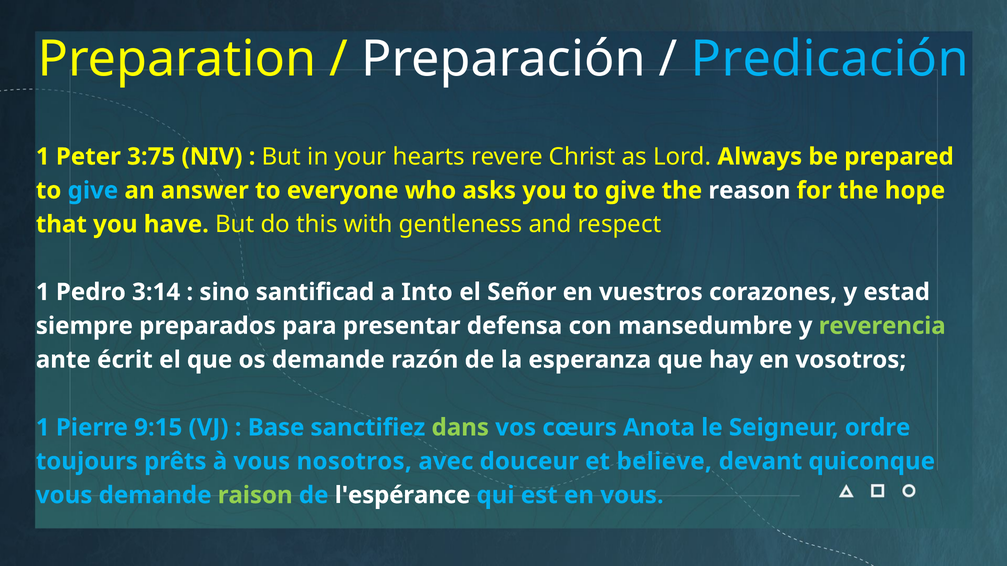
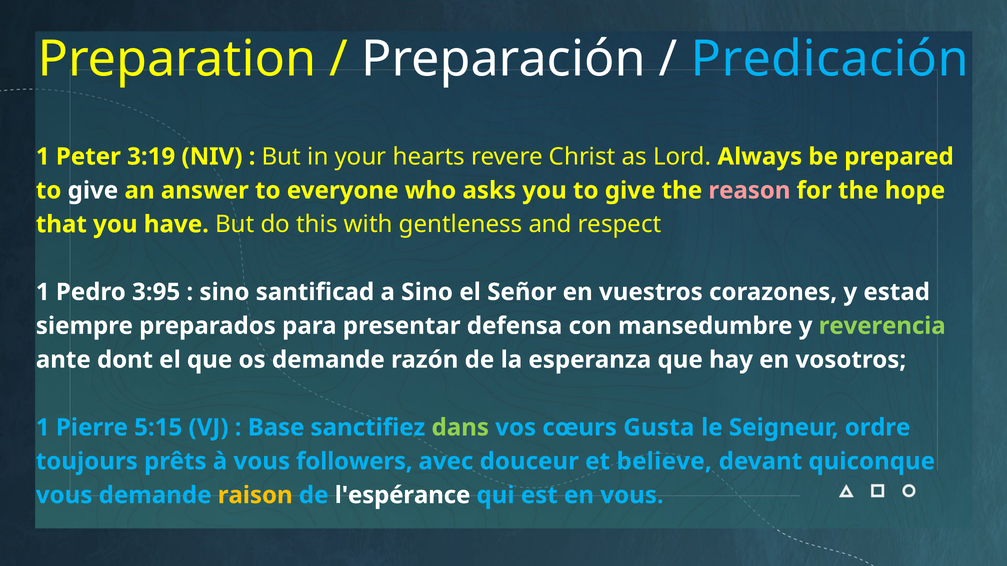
3:75: 3:75 -> 3:19
give at (93, 191) colour: light blue -> white
reason colour: white -> pink
3:14: 3:14 -> 3:95
a Into: Into -> Sino
écrit: écrit -> dont
9:15: 9:15 -> 5:15
Anota: Anota -> Gusta
nosotros: nosotros -> followers
raison colour: light green -> yellow
